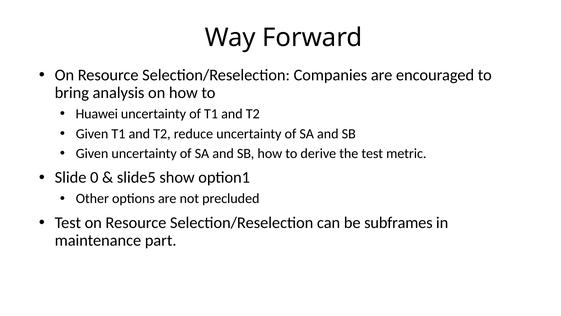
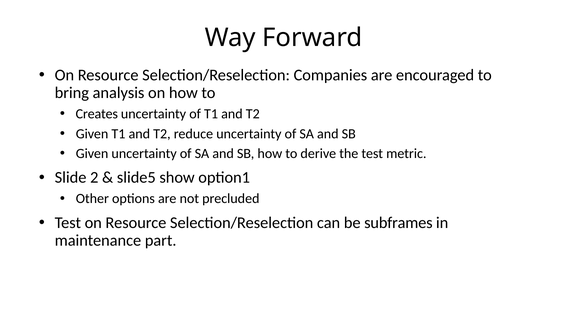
Huawei: Huawei -> Creates
0: 0 -> 2
